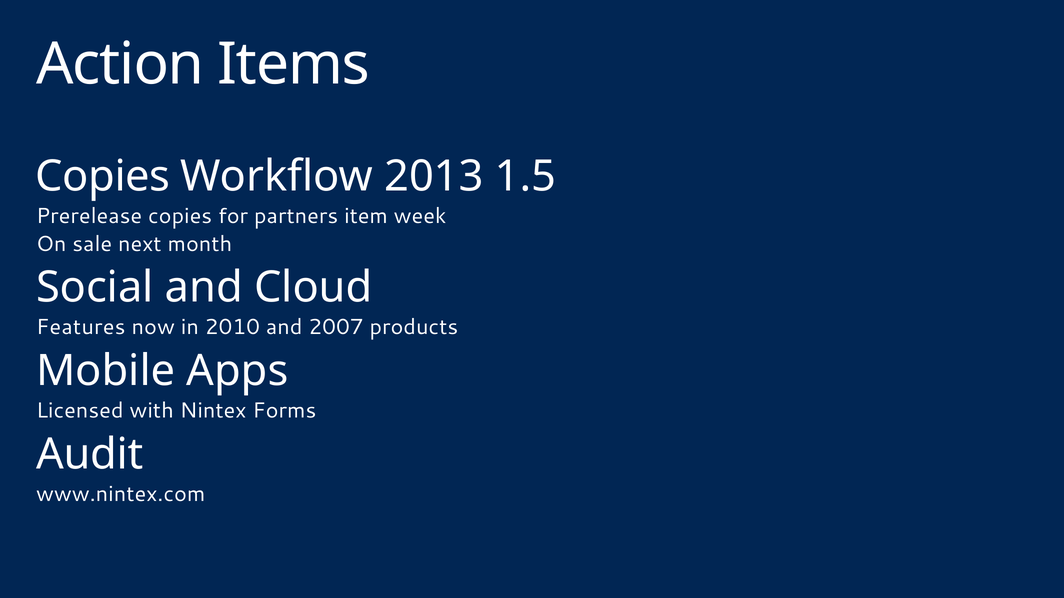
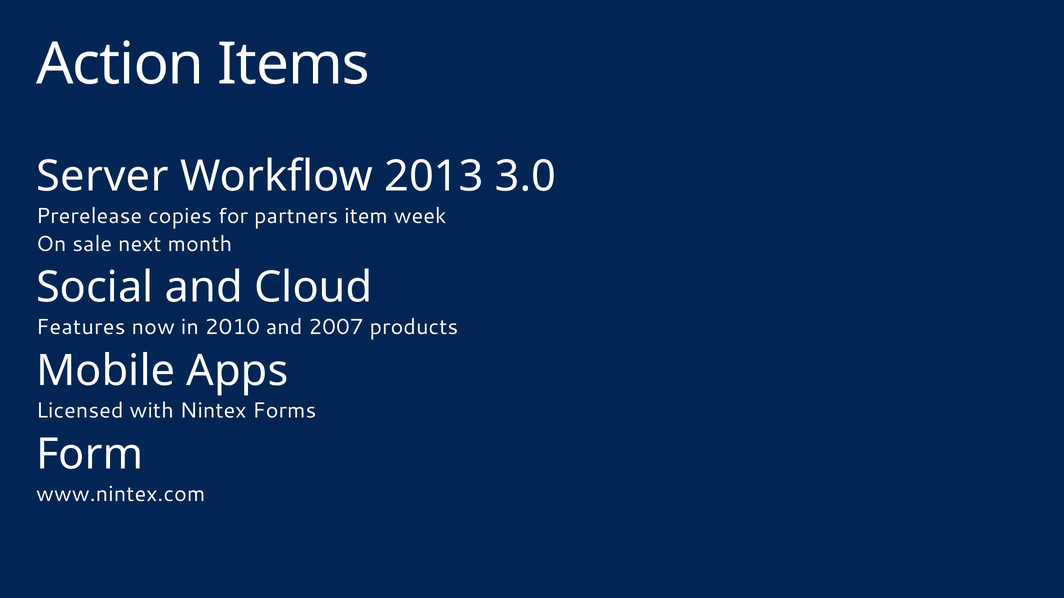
Copies at (103, 177): Copies -> Server
1.5: 1.5 -> 3.0
Audit: Audit -> Form
